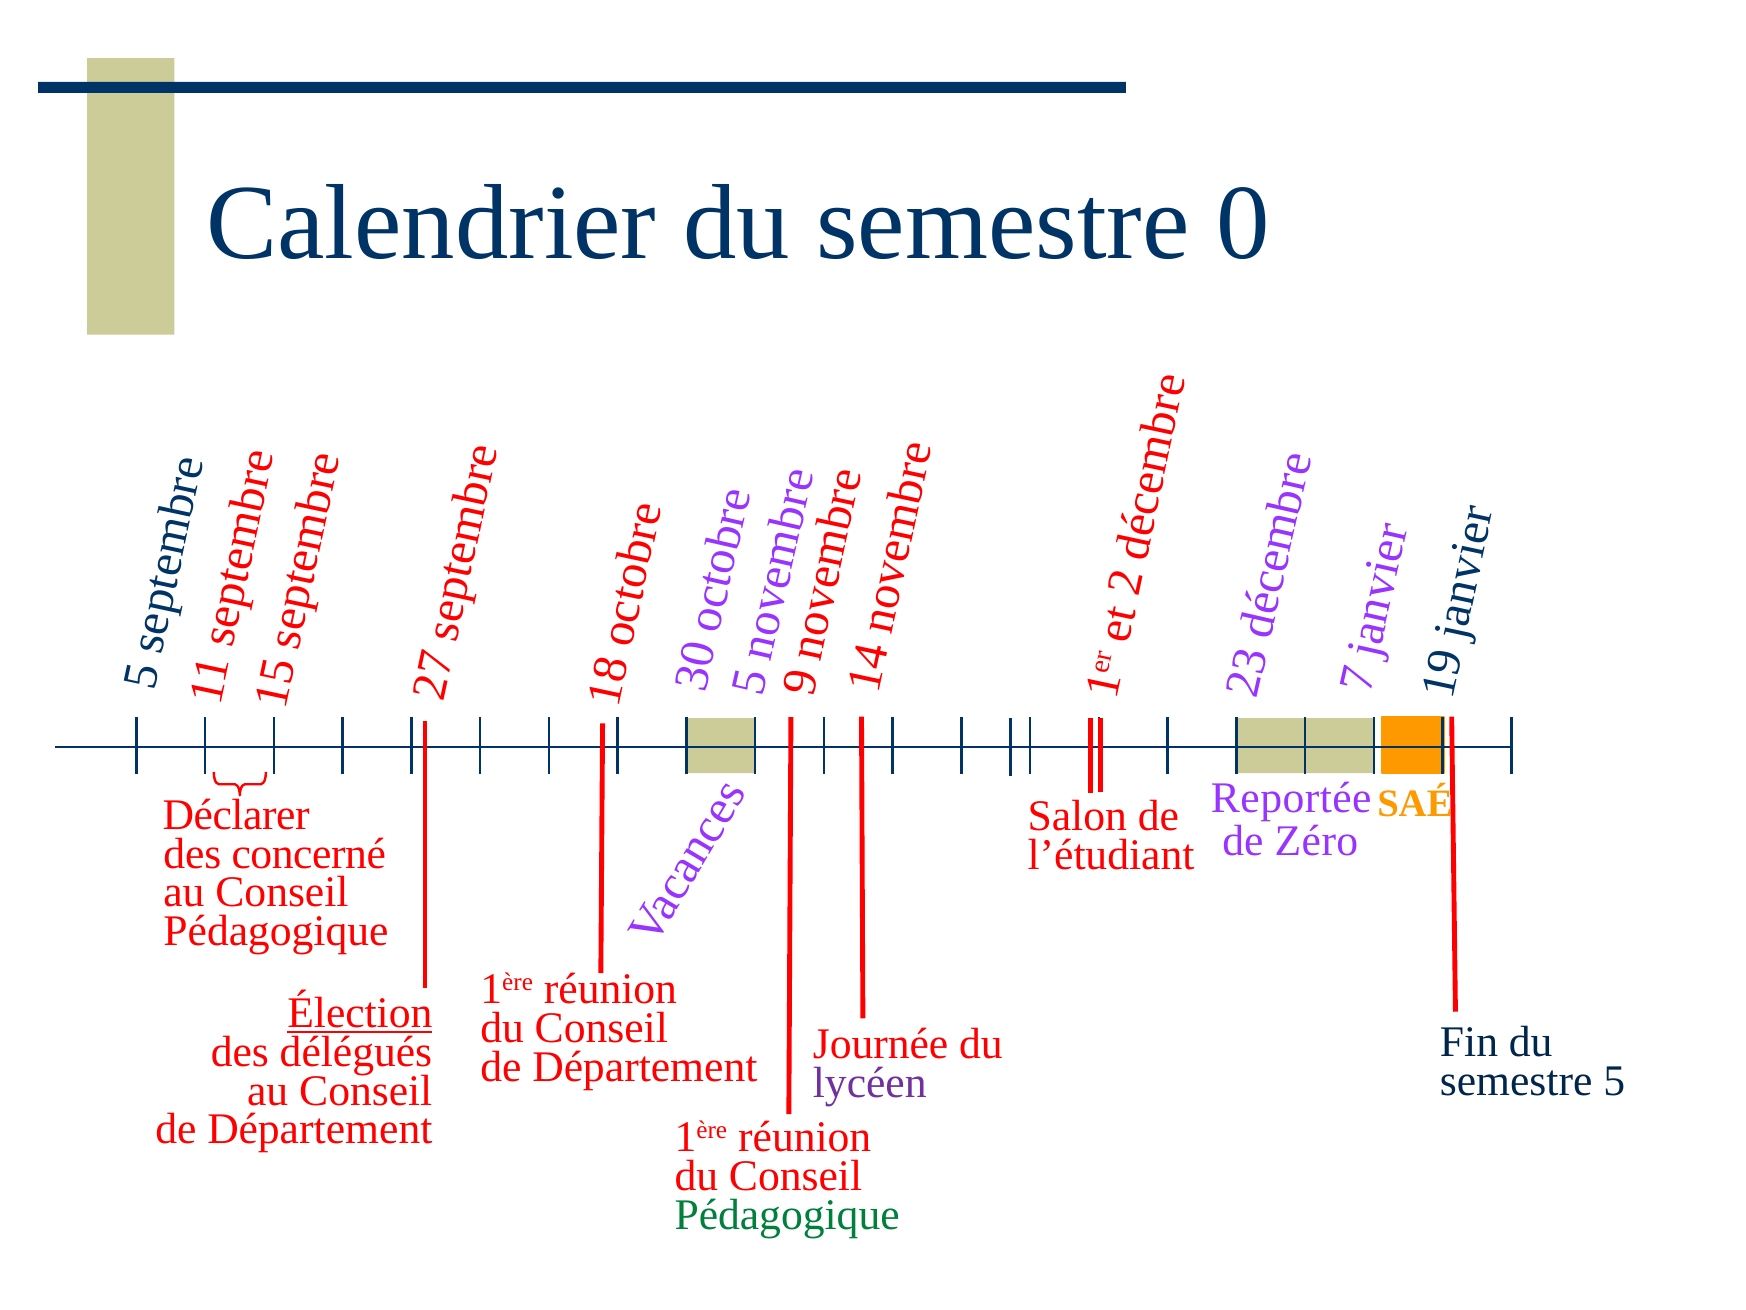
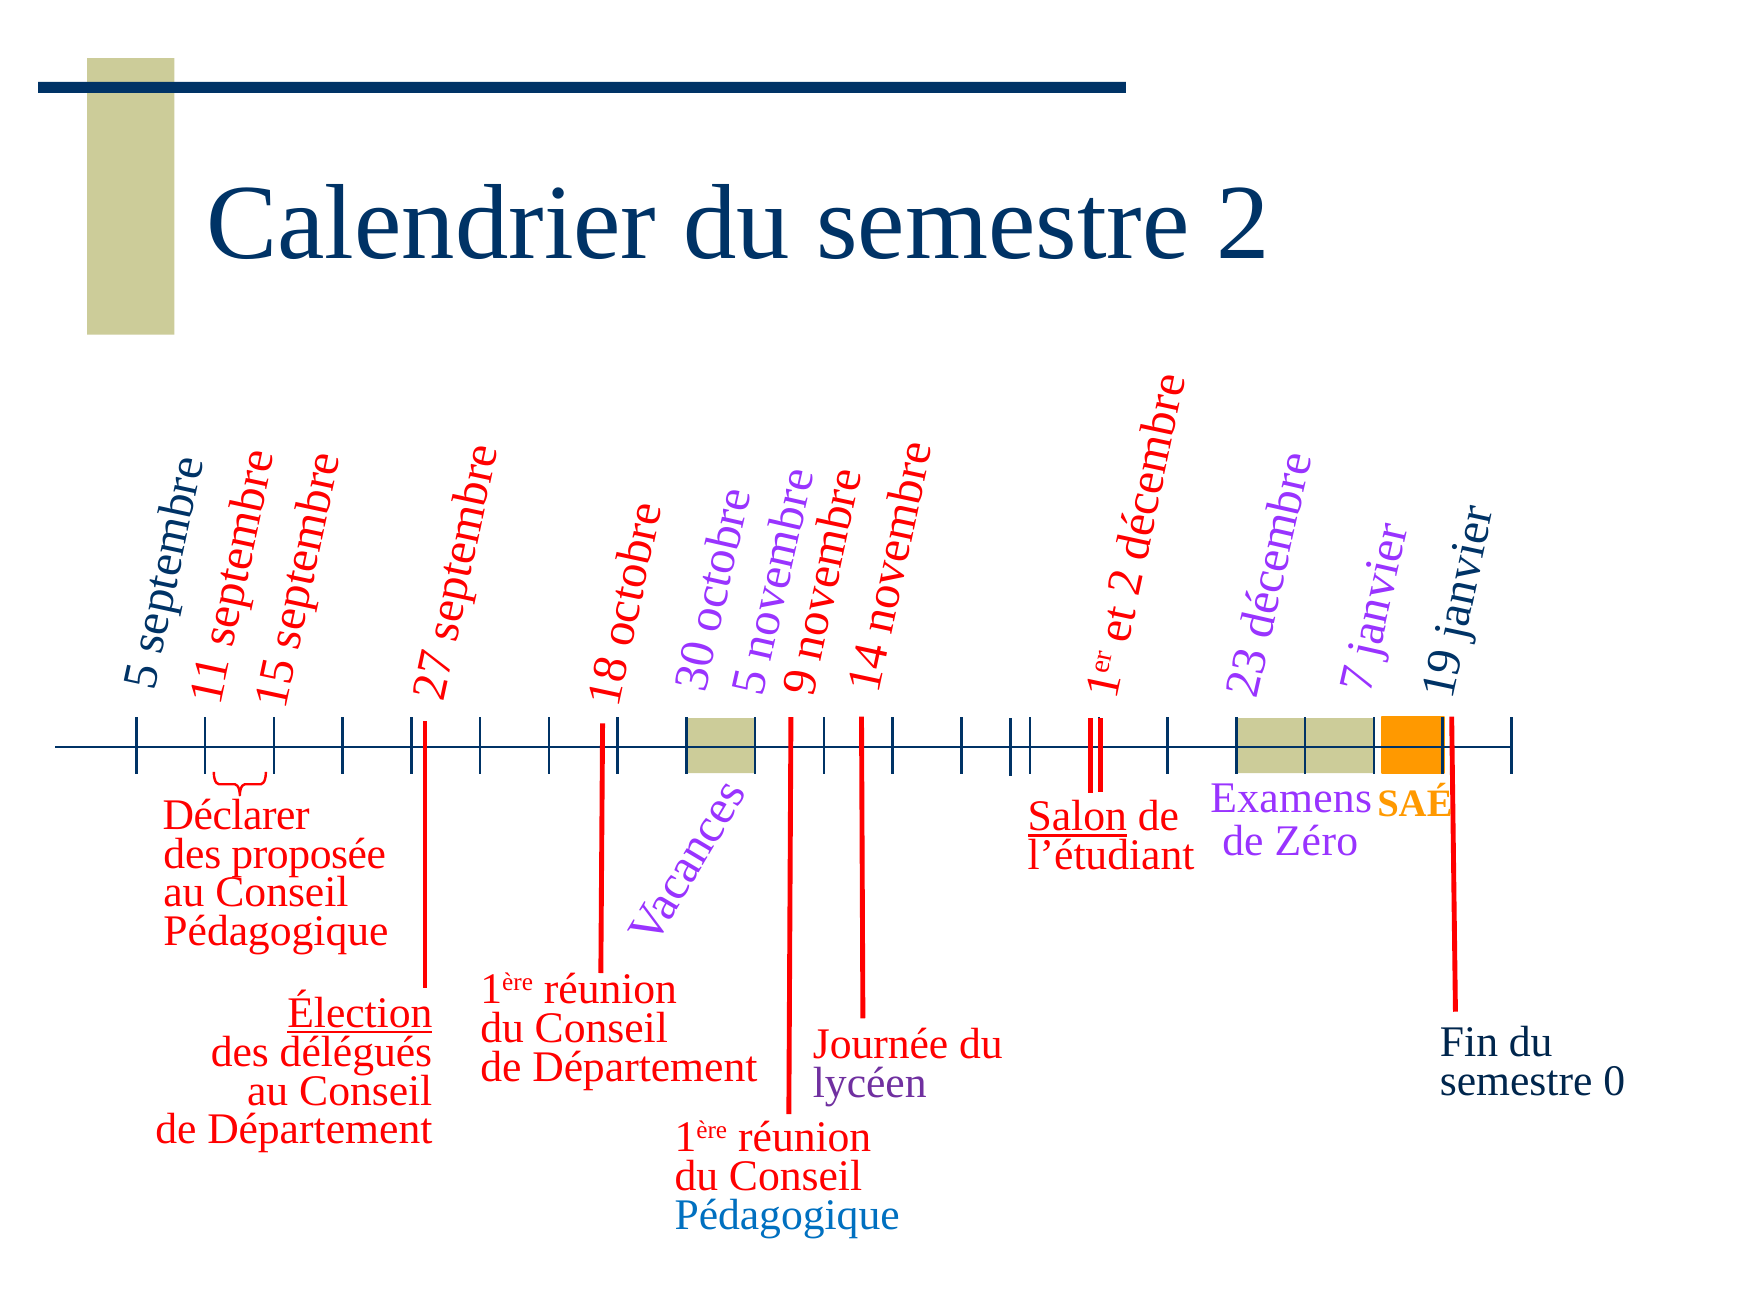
semestre 0: 0 -> 2
Reportée: Reportée -> Examens
Salon underline: none -> present
concerné: concerné -> proposée
semestre 5: 5 -> 0
Pédagogique at (787, 1214) colour: green -> blue
